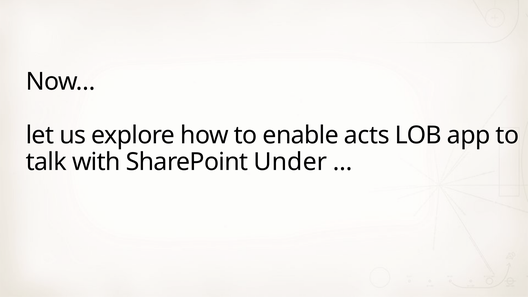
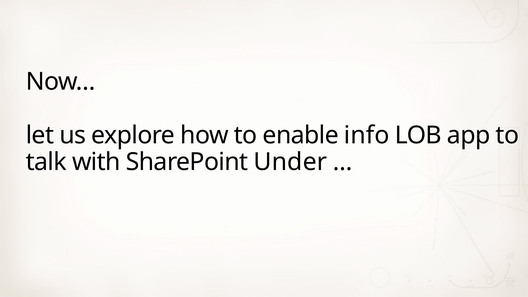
acts: acts -> info
